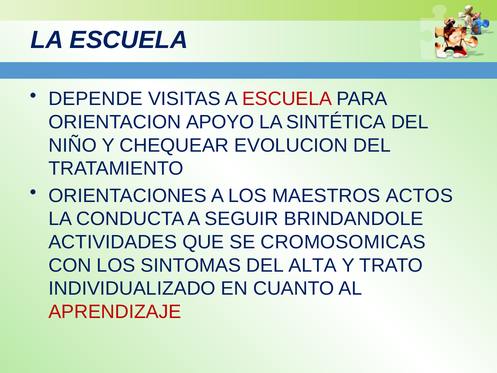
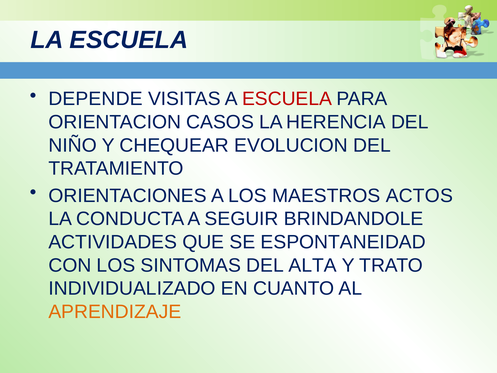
APOYO: APOYO -> CASOS
SINTÉTICA: SINTÉTICA -> HERENCIA
CROMOSOMICAS: CROMOSOMICAS -> ESPONTANEIDAD
APRENDIZAJE colour: red -> orange
